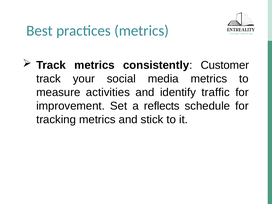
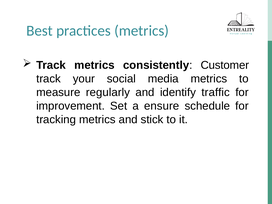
activities: activities -> regularly
reflects: reflects -> ensure
